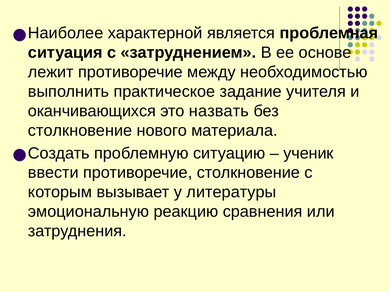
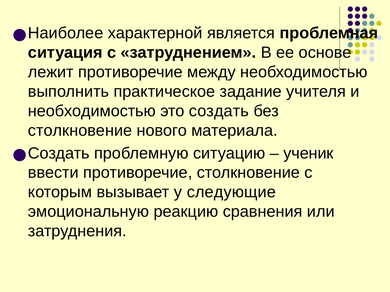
оканчивающихся at (92, 111): оканчивающихся -> необходимостью
это назвать: назвать -> создать
литературы: литературы -> следующие
